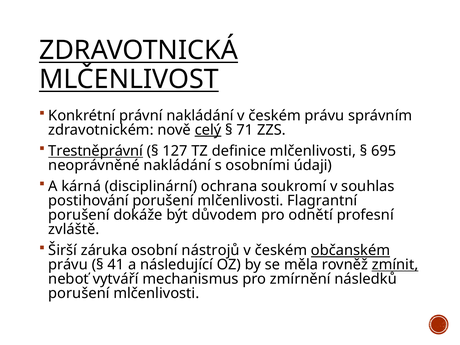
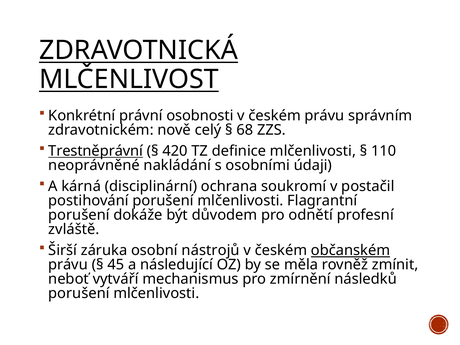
právní nakládání: nakládání -> osobnosti
celý underline: present -> none
71: 71 -> 68
127: 127 -> 420
695: 695 -> 110
souhlas: souhlas -> postačil
41: 41 -> 45
zmínit underline: present -> none
